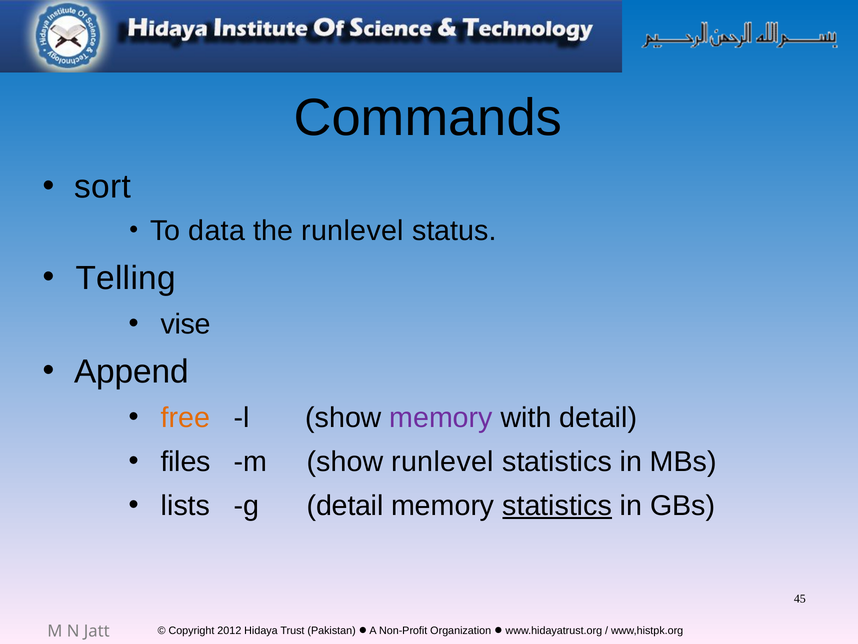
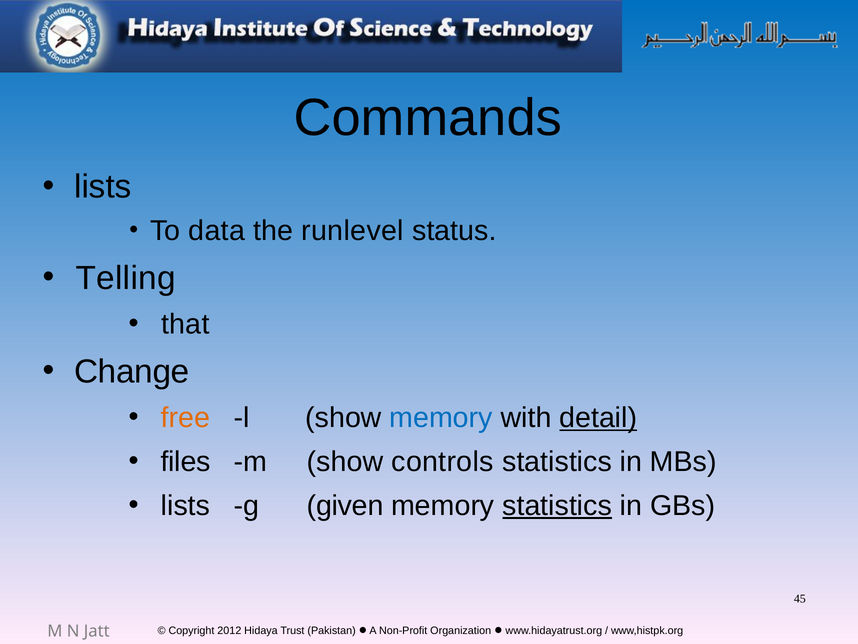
sort at (103, 187): sort -> lists
vise: vise -> that
Append: Append -> Change
memory at (441, 418) colour: purple -> blue
detail at (598, 418) underline: none -> present
show runlevel: runlevel -> controls
g detail: detail -> given
